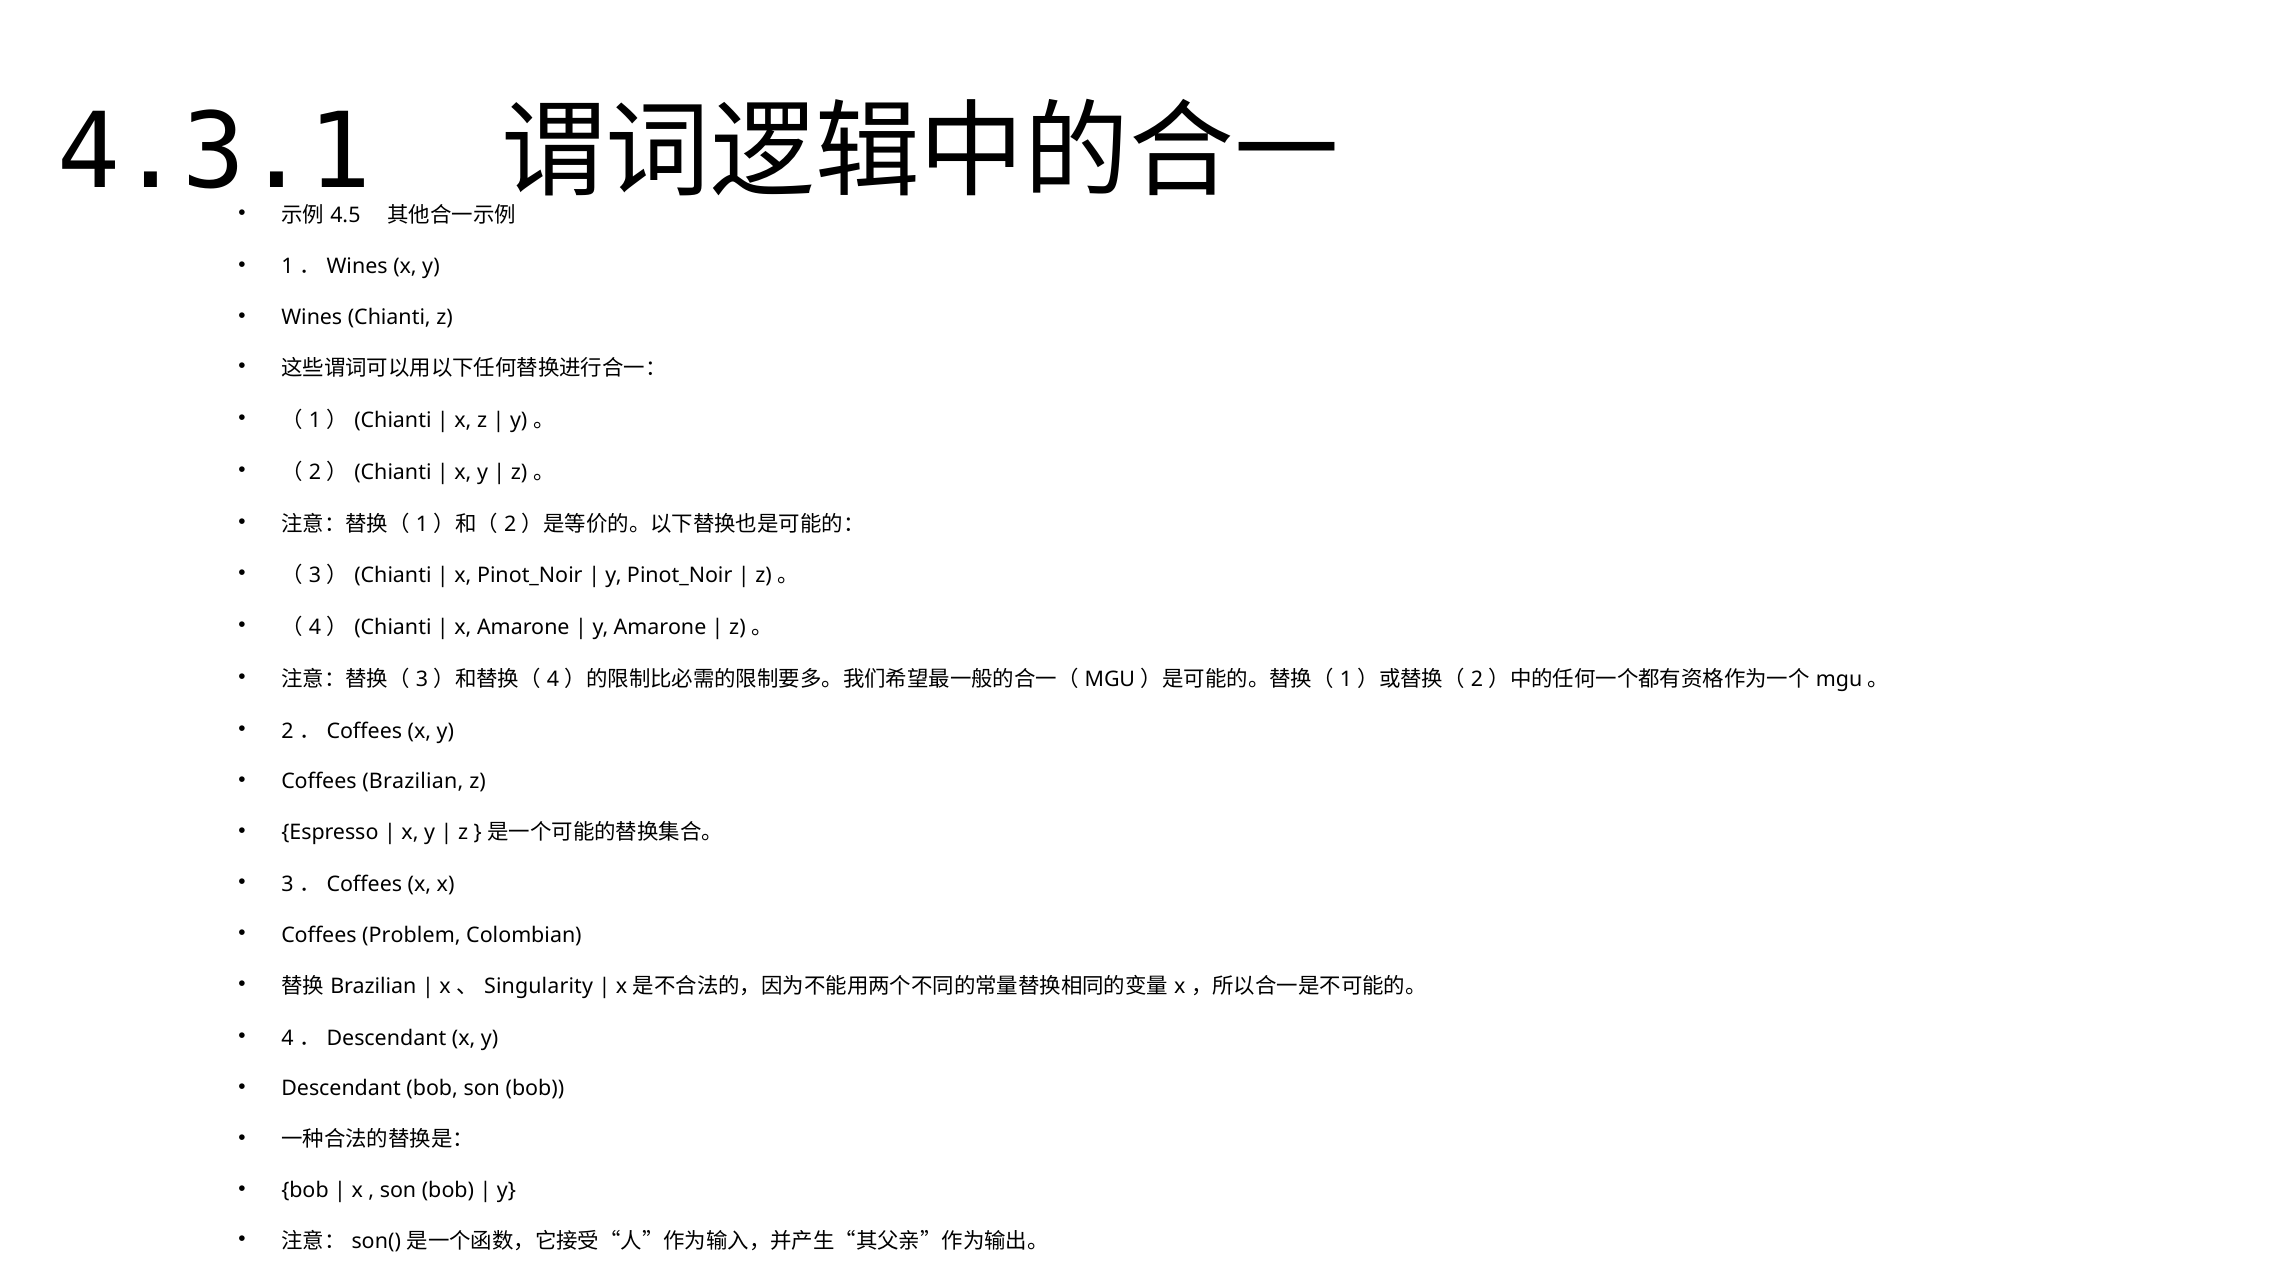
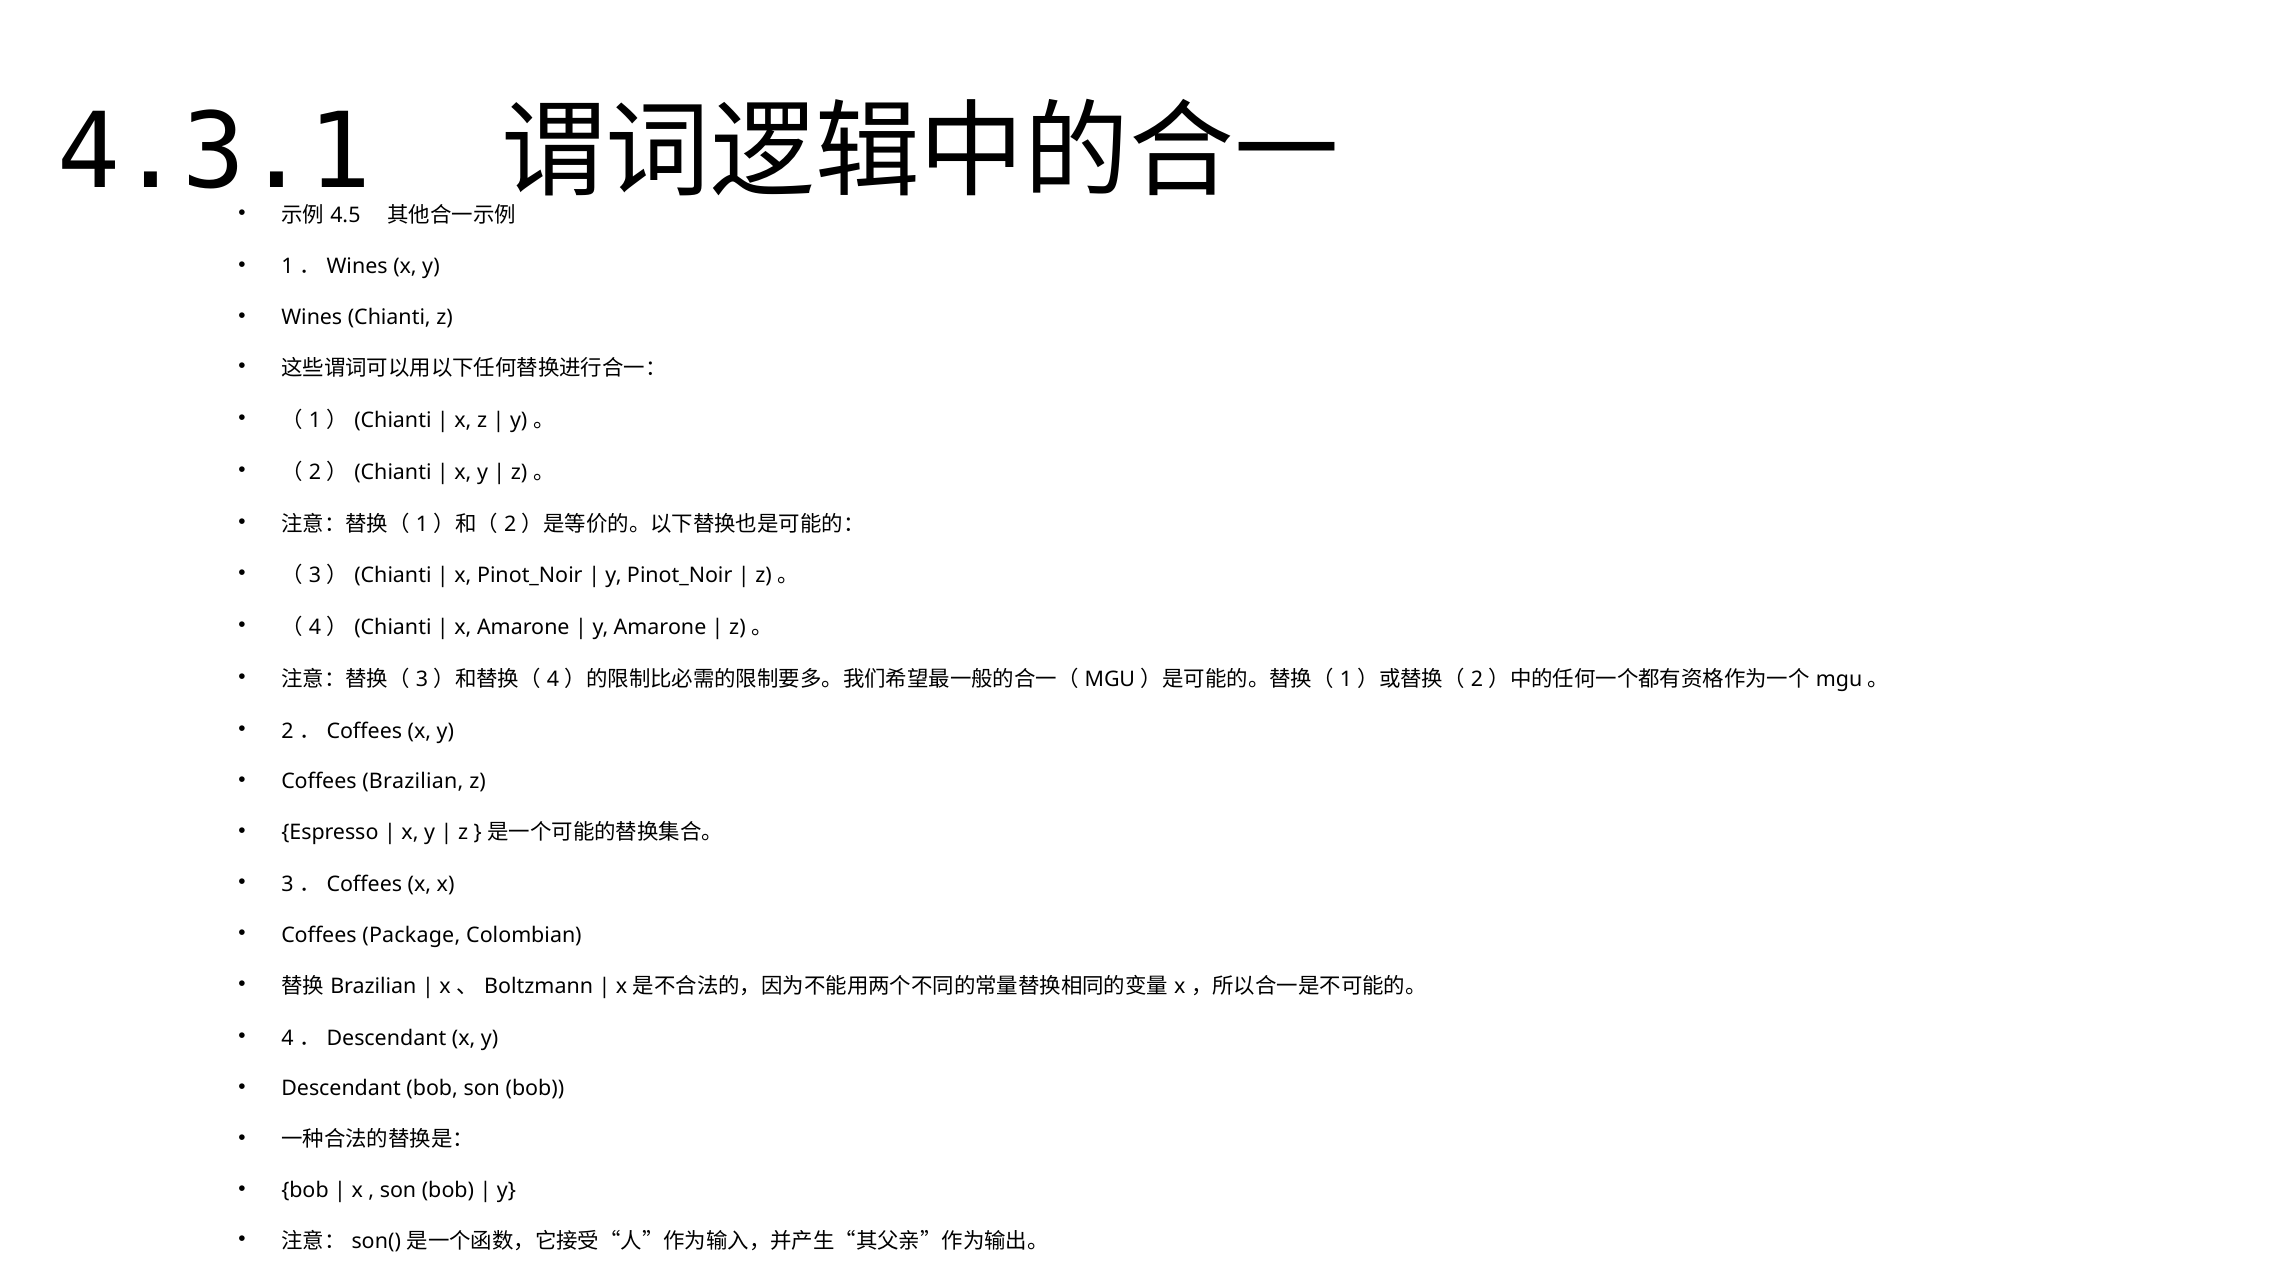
Problem: Problem -> Package
Singularity: Singularity -> Boltzmann
